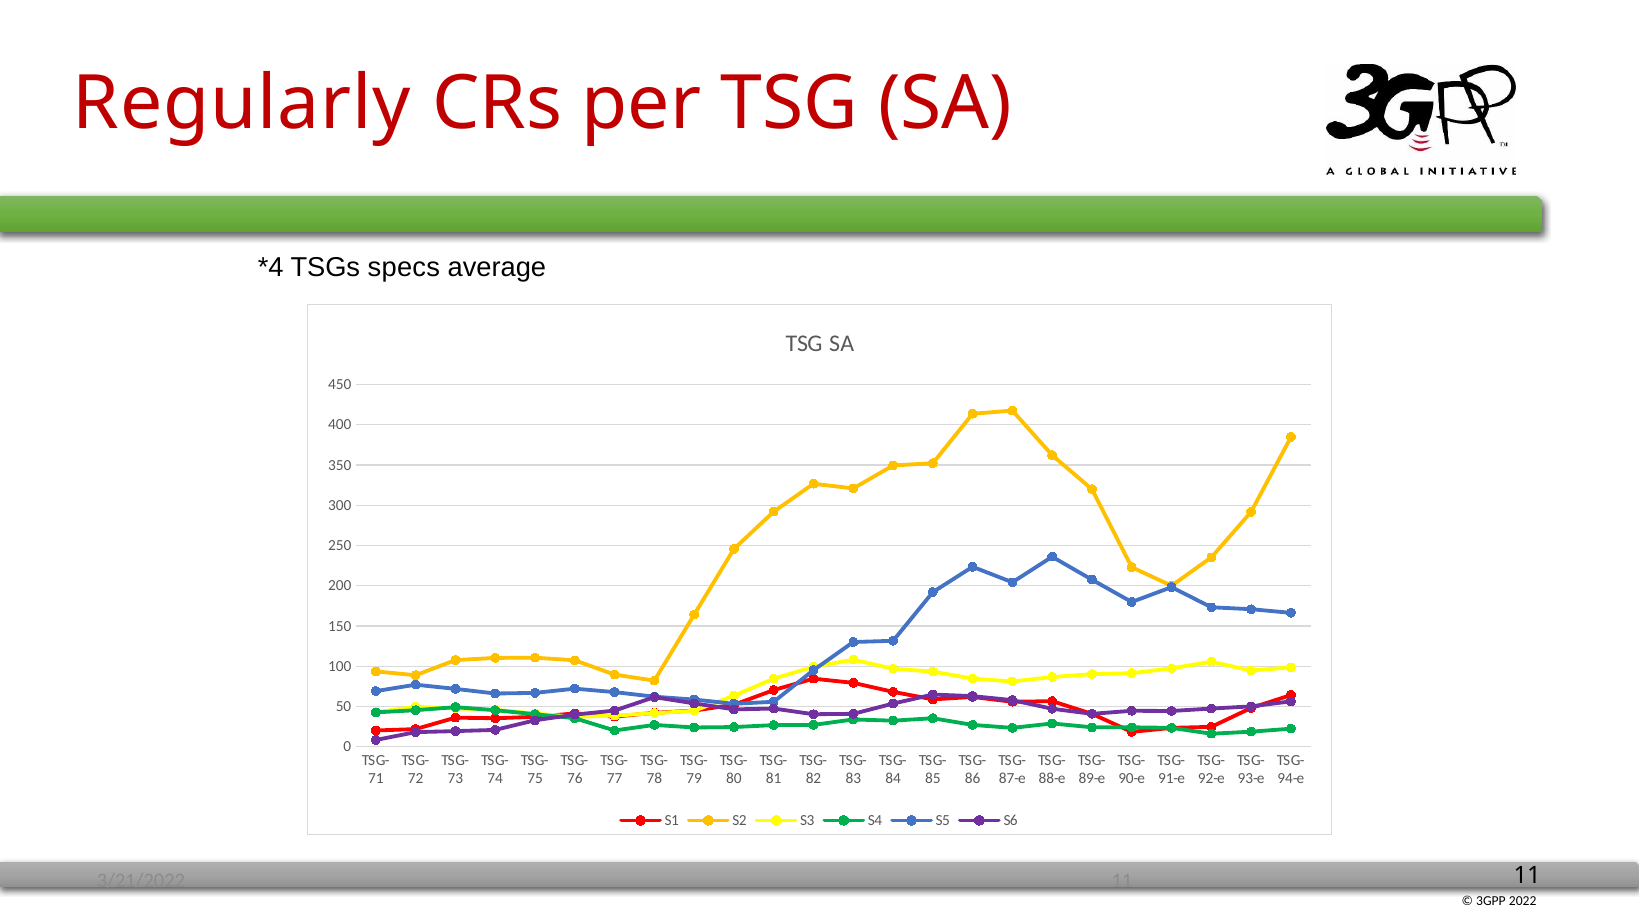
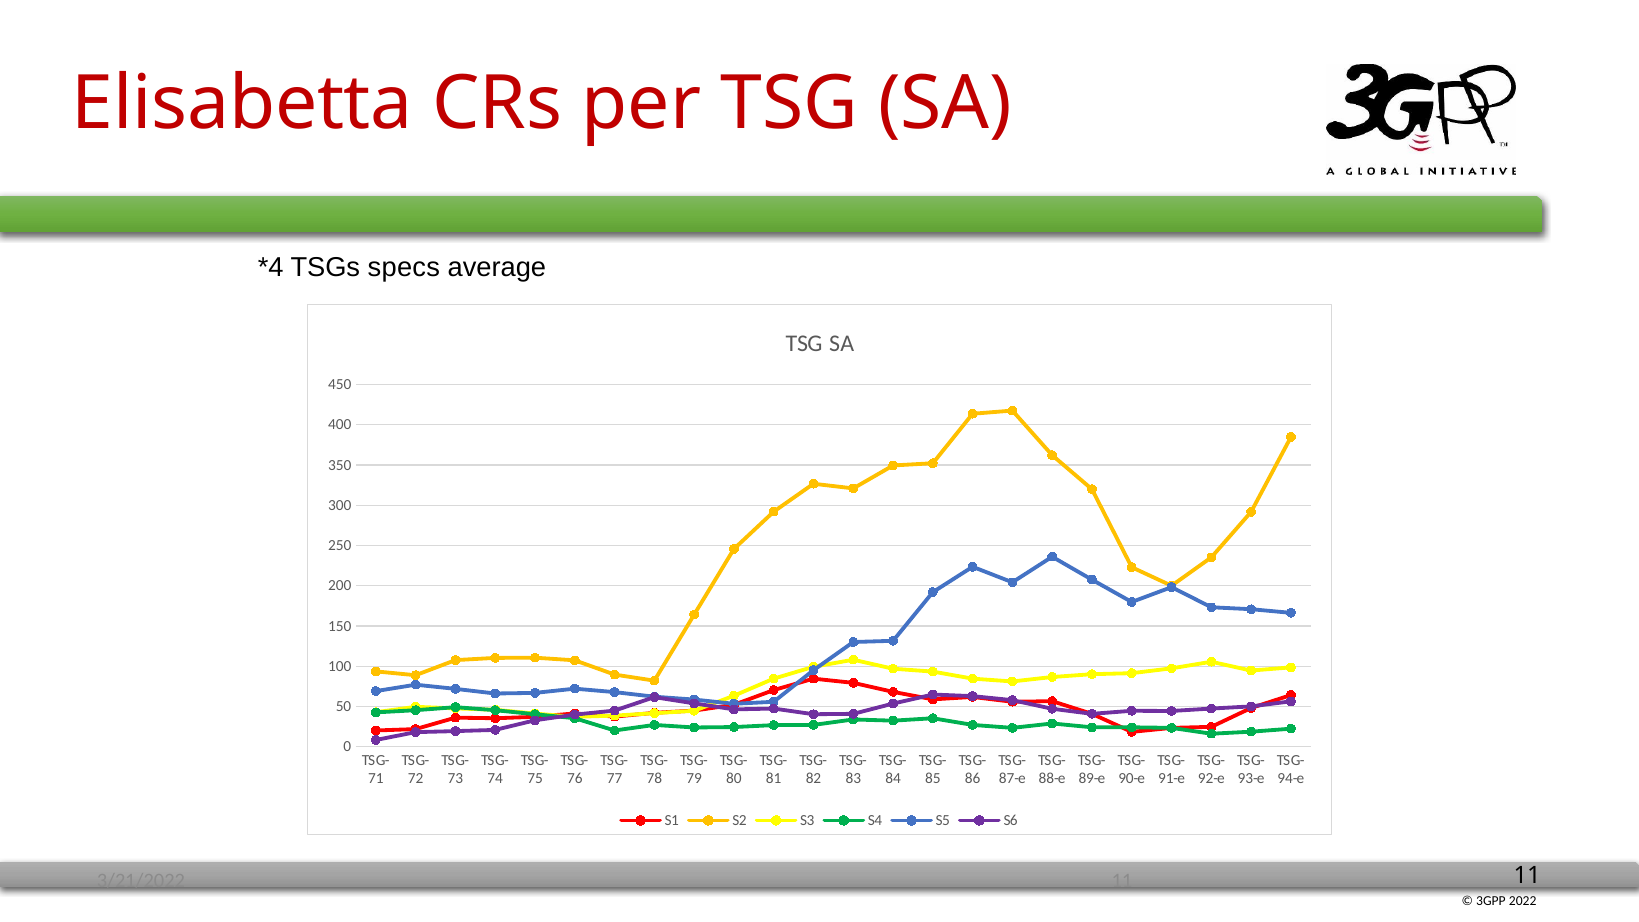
Regularly: Regularly -> Elisabetta
